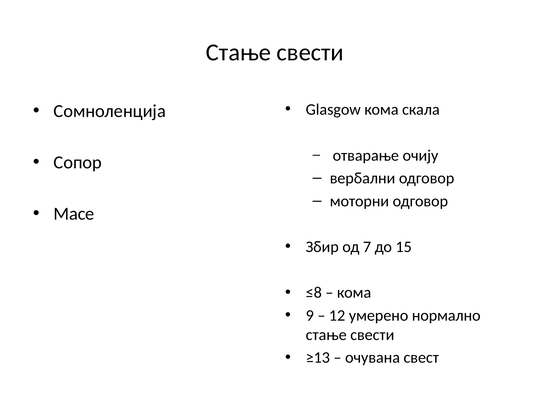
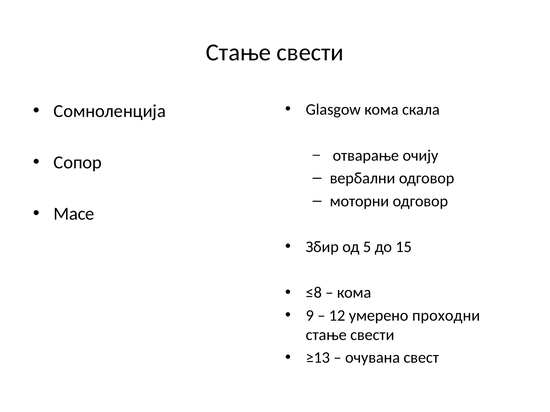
7: 7 -> 5
нормално: нормално -> проходни
